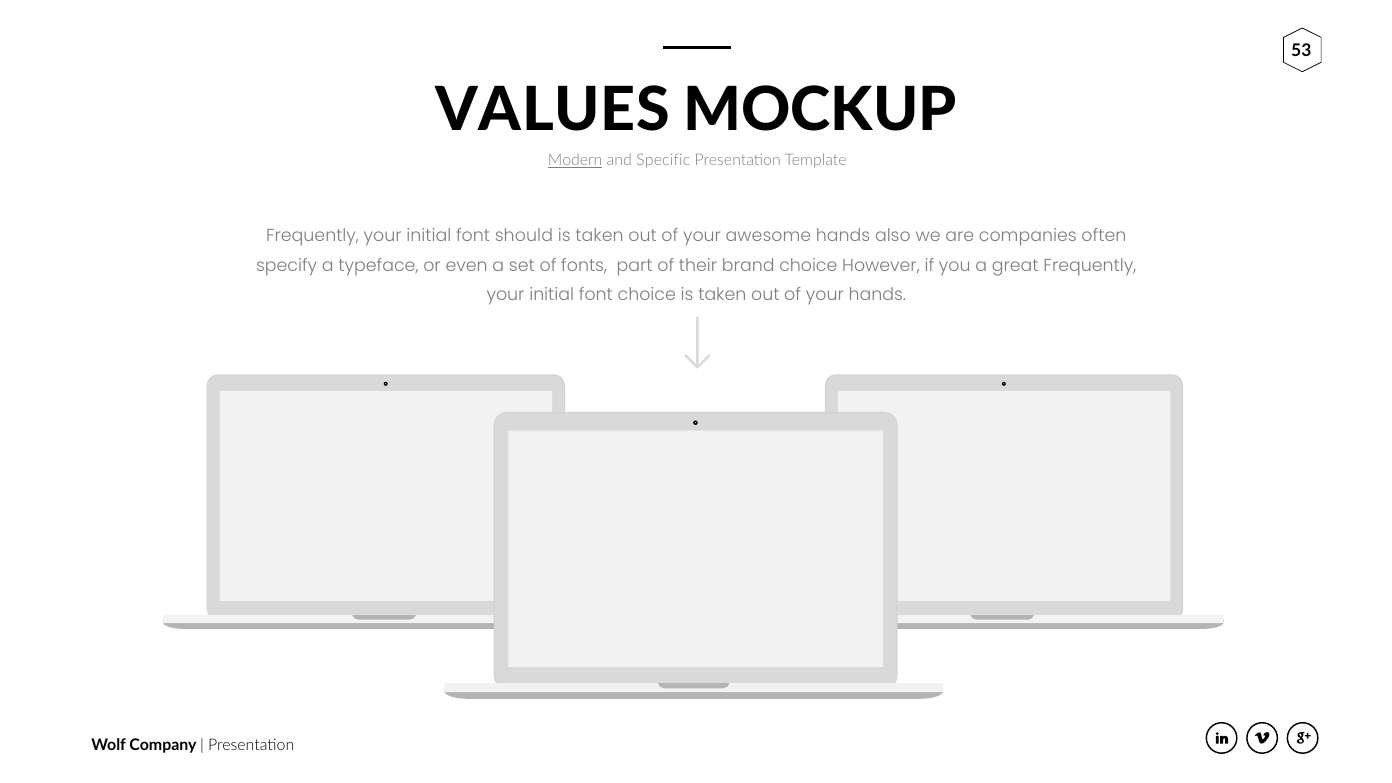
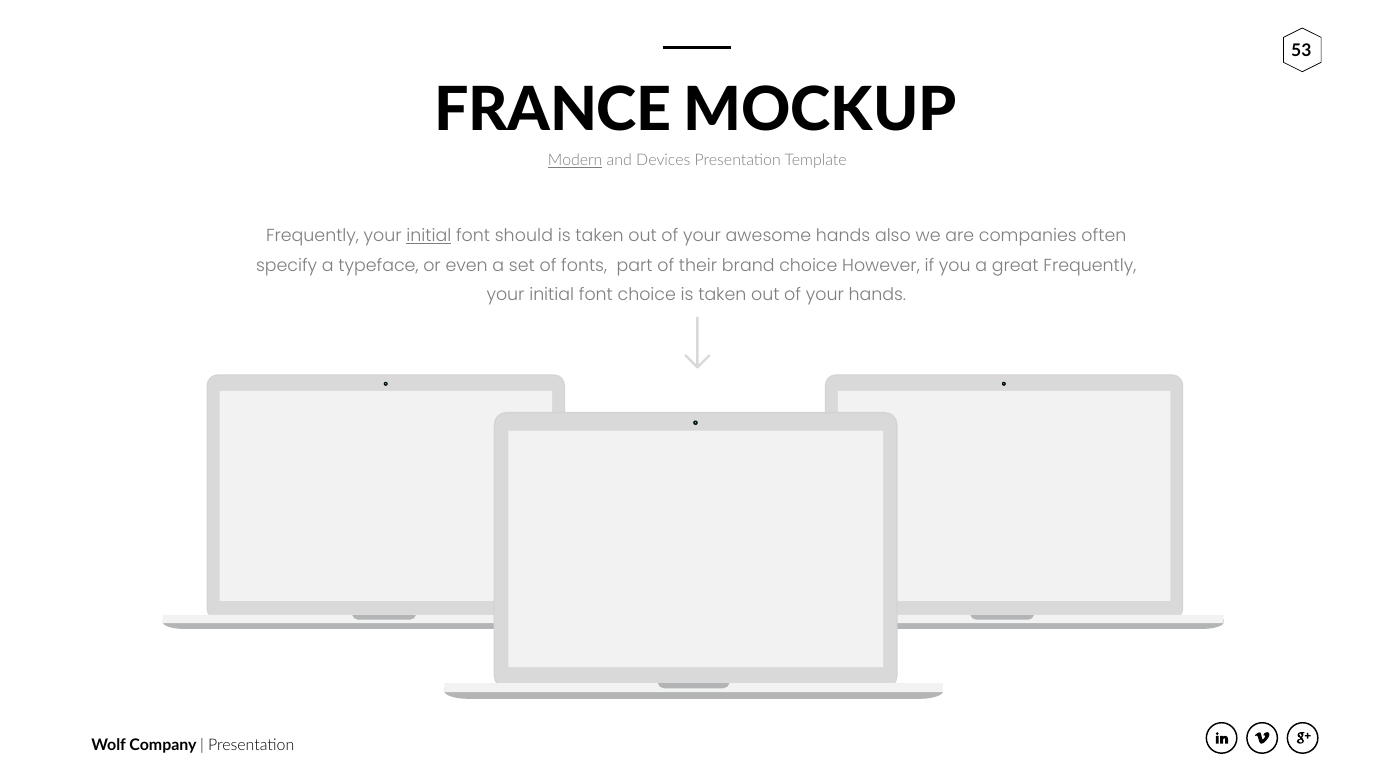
VALUES: VALUES -> FRANCE
Specific: Specific -> Devices
initial at (429, 236) underline: none -> present
